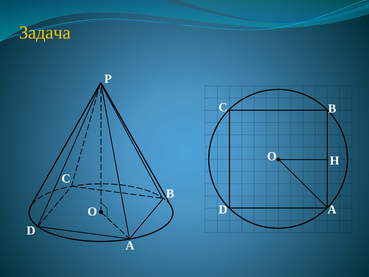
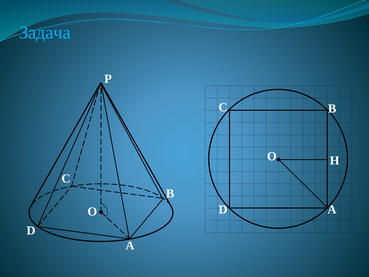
Задача colour: yellow -> light blue
